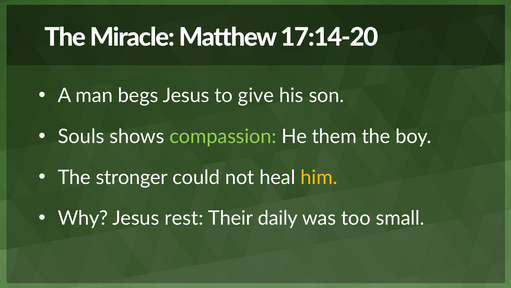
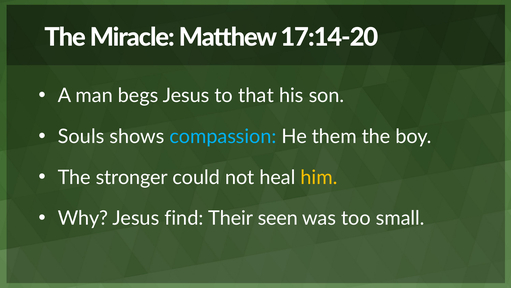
give: give -> that
compassion colour: light green -> light blue
rest: rest -> find
daily: daily -> seen
